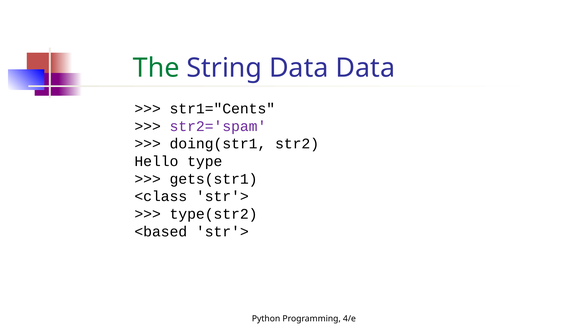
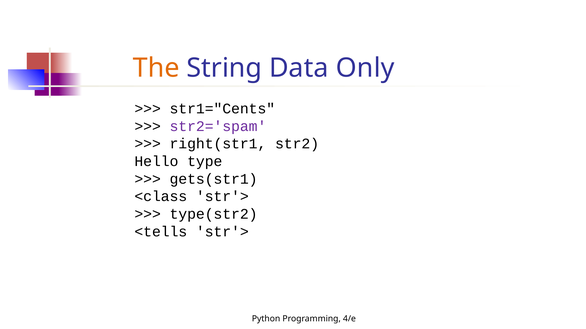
The colour: green -> orange
Data Data: Data -> Only
doing(str1: doing(str1 -> right(str1
<based: <based -> <tells
